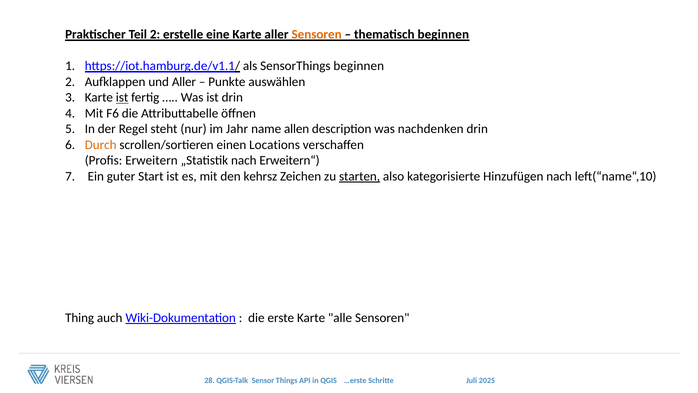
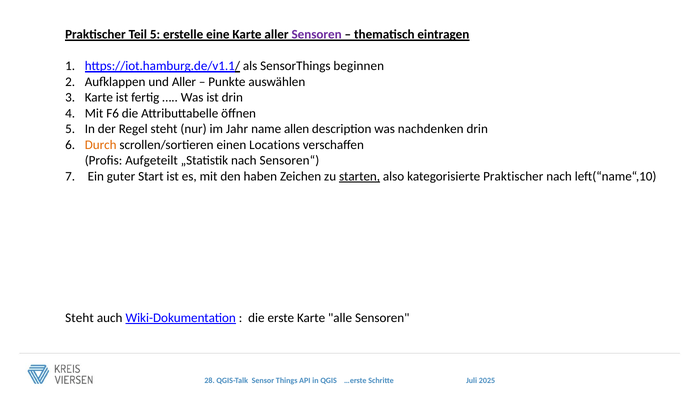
Teil 2: 2 -> 5
Sensoren at (317, 34) colour: orange -> purple
thematisch beginnen: beginnen -> eintragen
ist at (122, 98) underline: present -> none
Erweitern: Erweitern -> Aufgeteilt
Erweitern“: Erweitern“ -> Sensoren“
kehrsz: kehrsz -> haben
kategorisierte Hinzufügen: Hinzufügen -> Praktischer
Thing at (80, 317): Thing -> Steht
